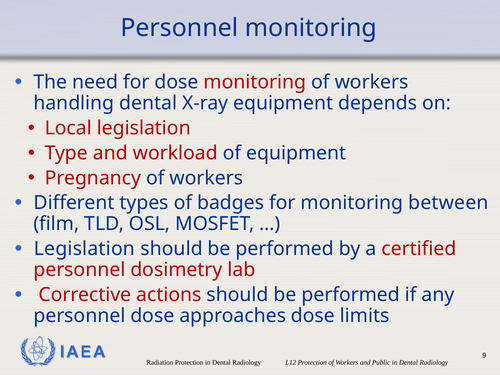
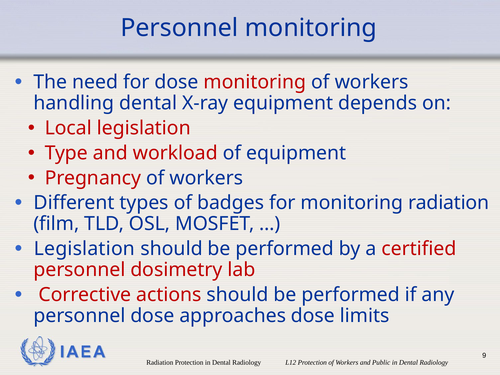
monitoring between: between -> radiation
